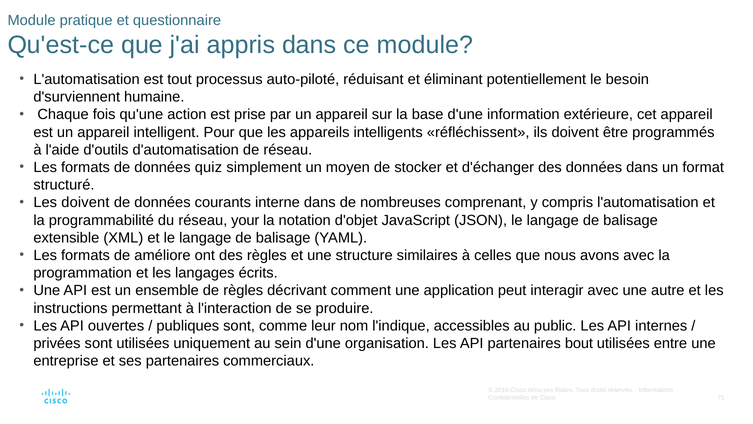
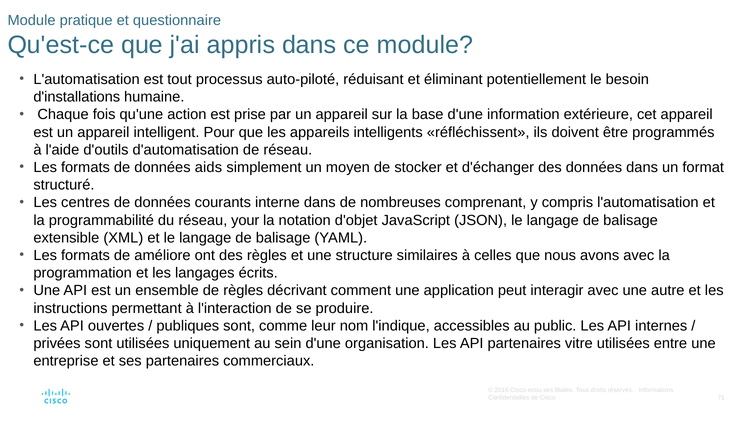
d'surviennent: d'surviennent -> d'installations
quiz: quiz -> aids
Les doivent: doivent -> centres
bout: bout -> vitre
